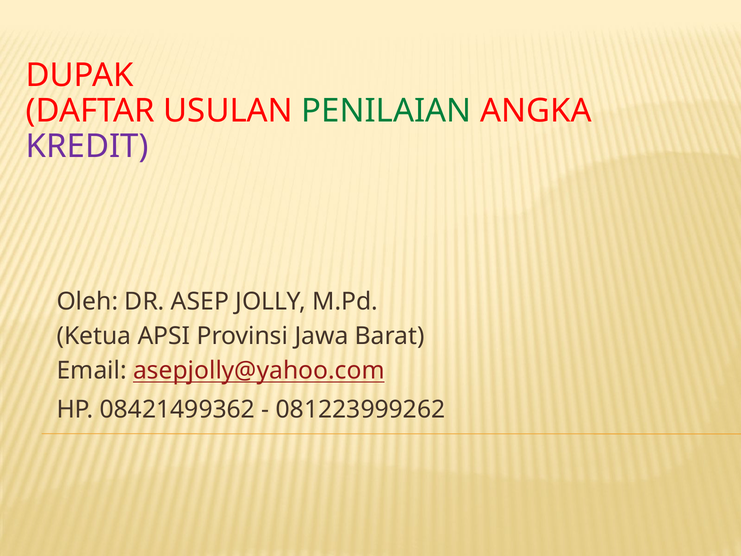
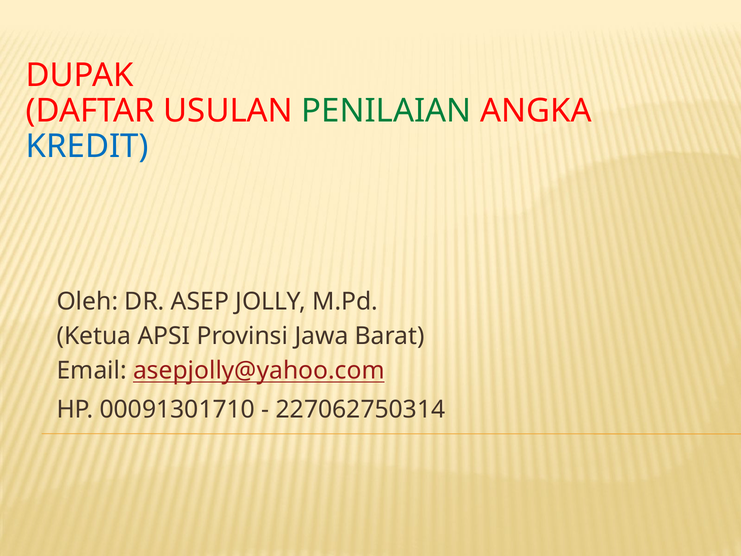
KREDIT colour: purple -> blue
08421499362: 08421499362 -> 00091301710
081223999262: 081223999262 -> 227062750314
